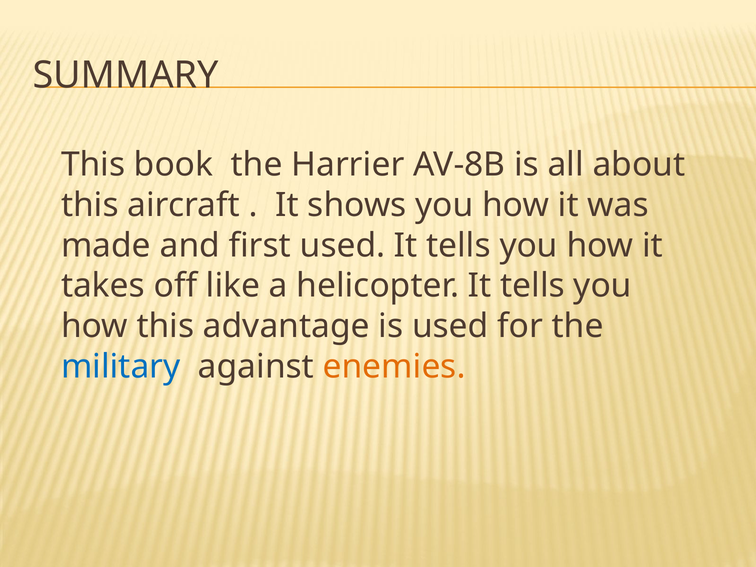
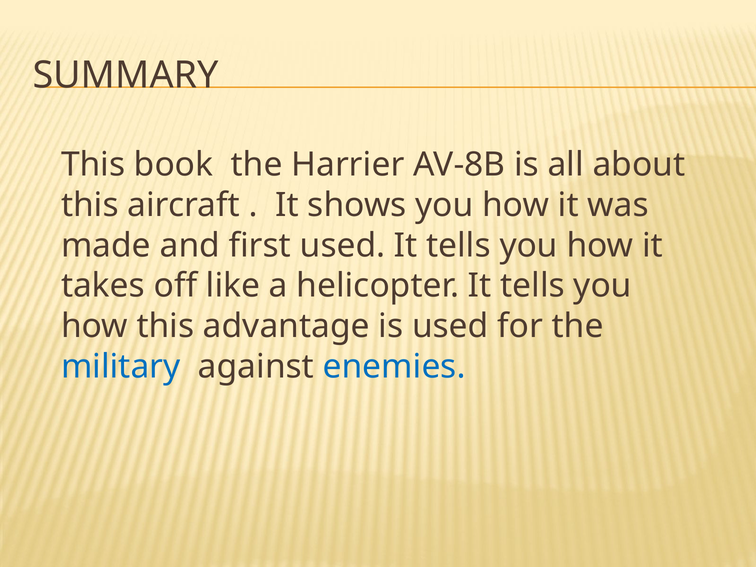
enemies colour: orange -> blue
